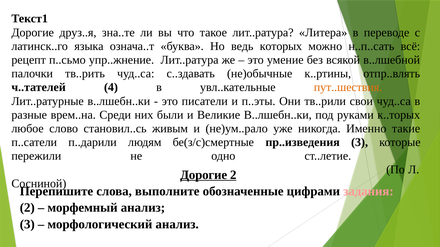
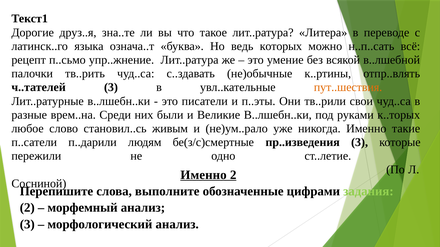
ч..тателей 4: 4 -> 3
Дорогие at (204, 175): Дорогие -> Именно
задания colour: pink -> light green
